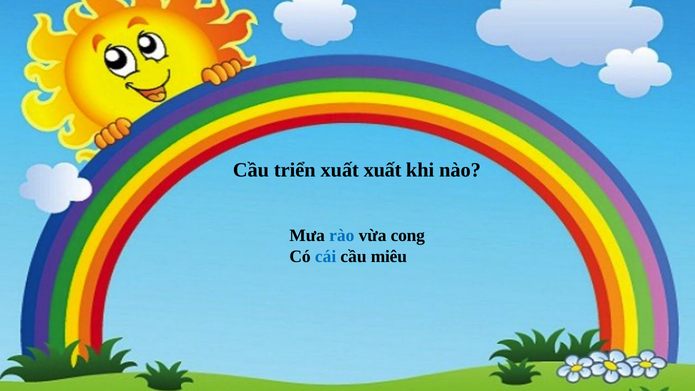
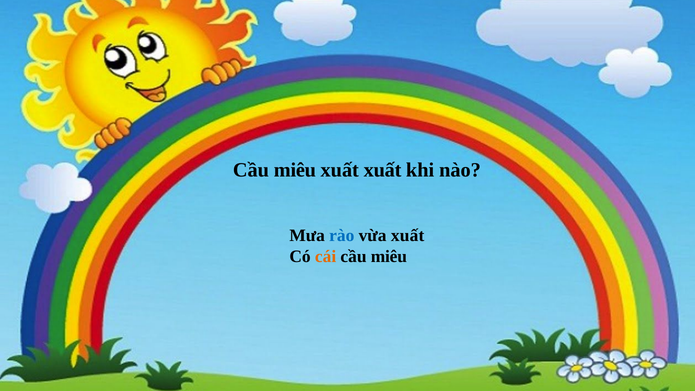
triển at (295, 170): triển -> miêu
vừa cong: cong -> xuất
cái colour: blue -> orange
